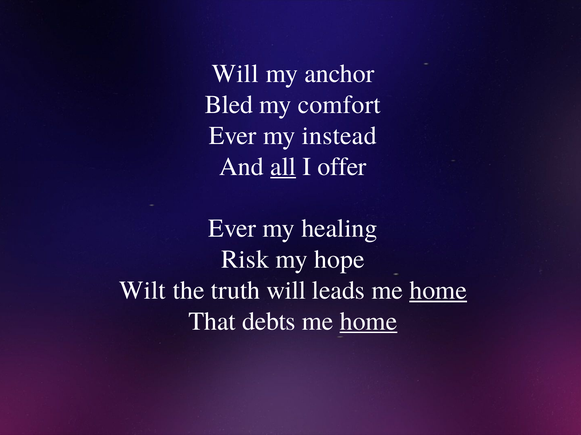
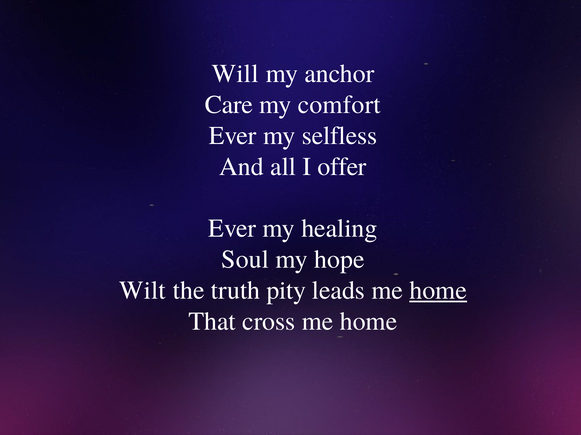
Bled: Bled -> Care
instead: instead -> selfless
all underline: present -> none
Risk: Risk -> Soul
truth will: will -> pity
debts: debts -> cross
home at (368, 322) underline: present -> none
